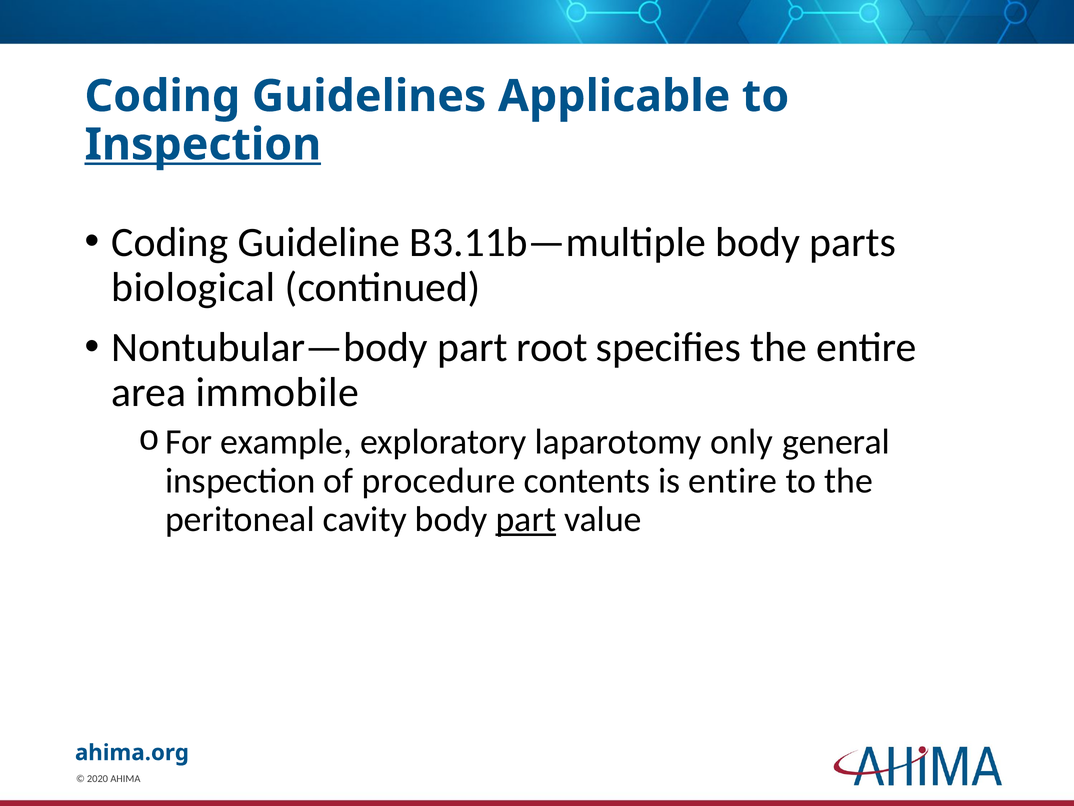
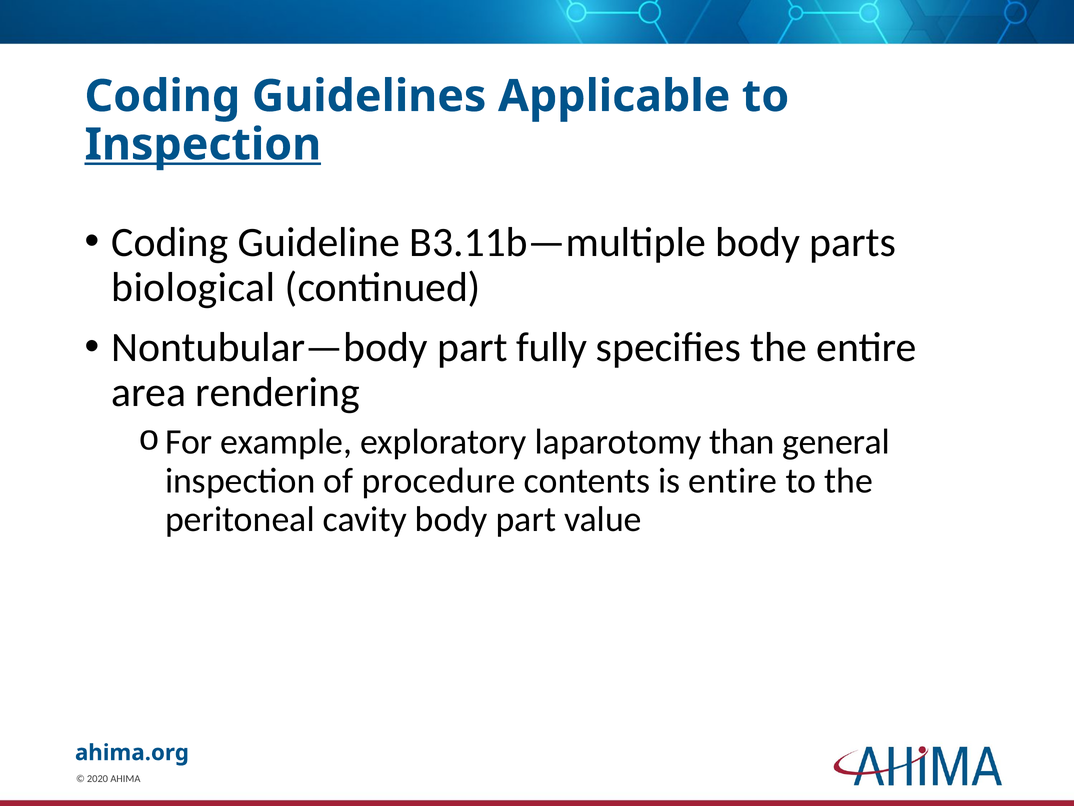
root: root -> fully
immobile: immobile -> rendering
only: only -> than
part at (526, 519) underline: present -> none
